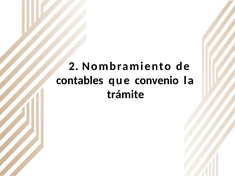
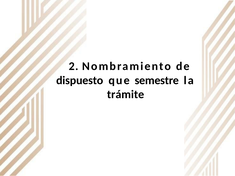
contables: contables -> dispuesto
convenio: convenio -> semestre
